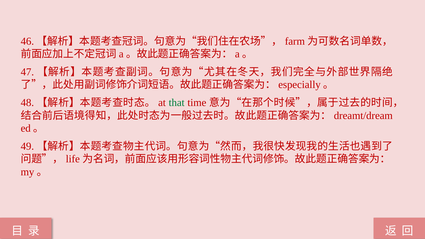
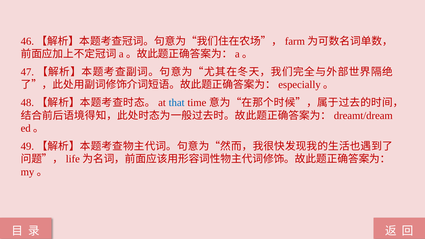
that colour: green -> blue
